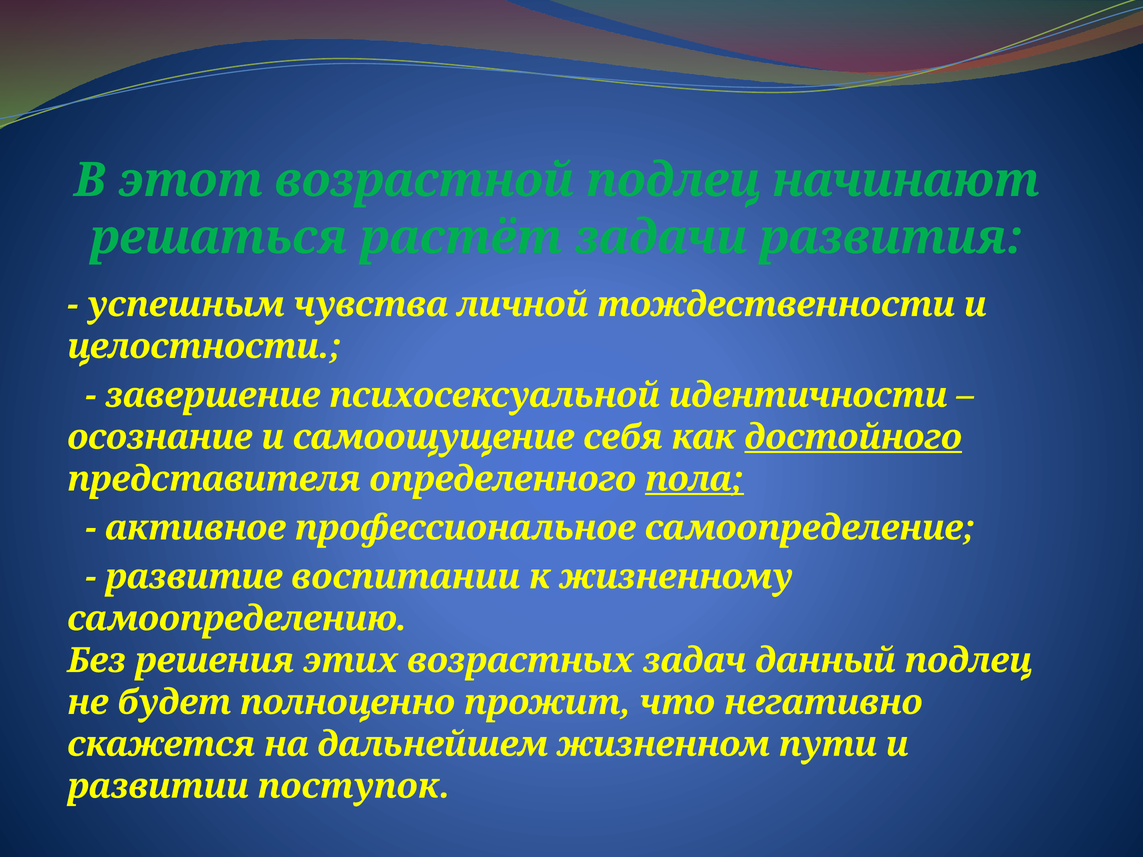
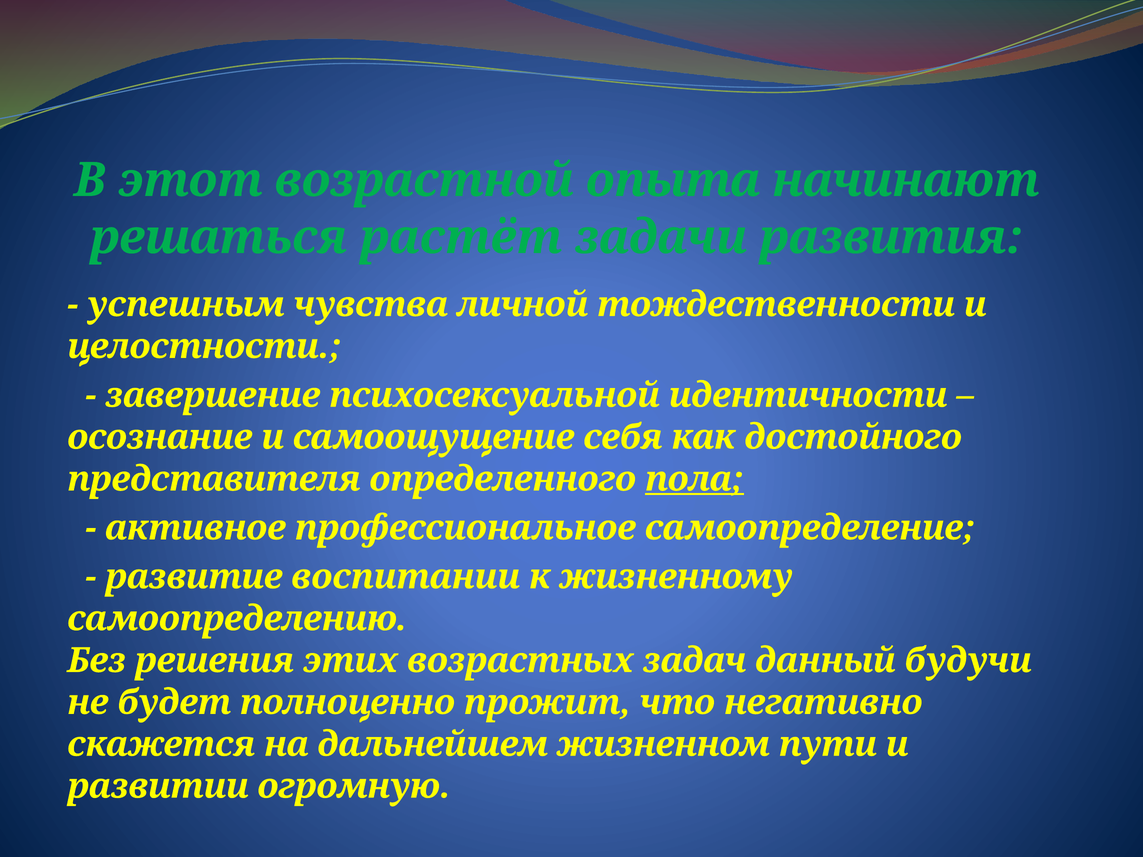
возрастной подлец: подлец -> опыта
достойного underline: present -> none
данный подлец: подлец -> будучи
поступок: поступок -> огромную
